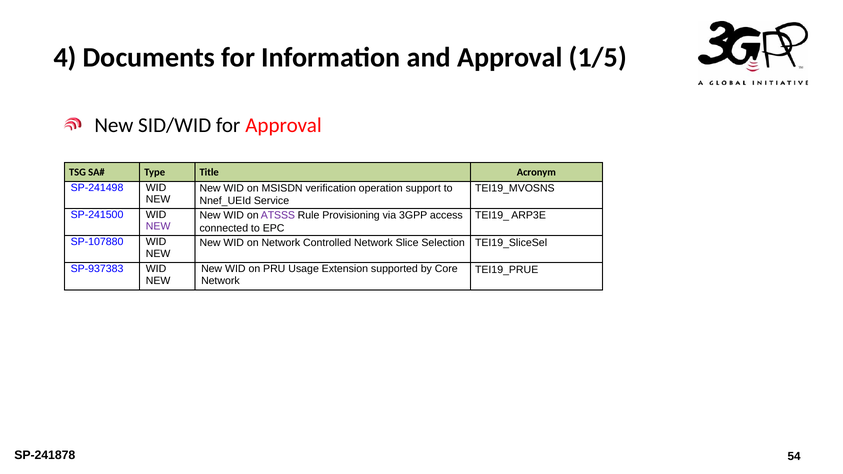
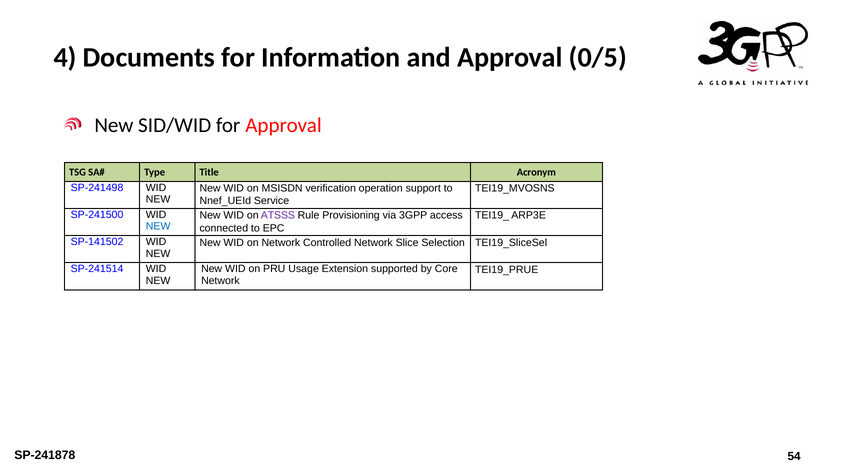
1/5: 1/5 -> 0/5
NEW at (158, 227) colour: purple -> blue
SP-107880: SP-107880 -> SP-141502
SP-937383: SP-937383 -> SP-241514
